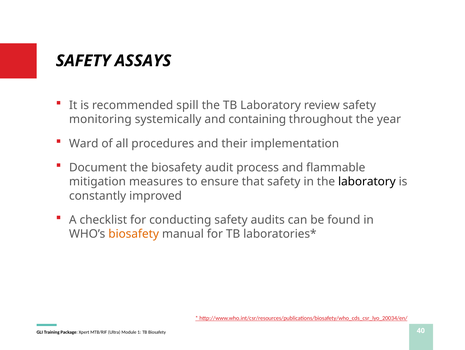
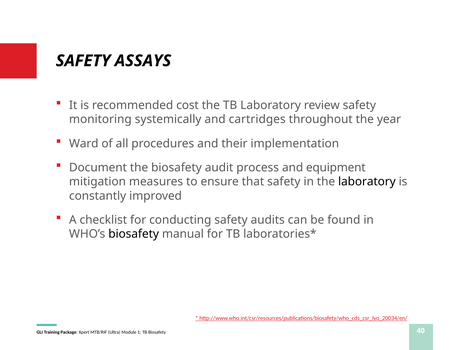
spill: spill -> cost
containing: containing -> cartridges
flammable: flammable -> equipment
biosafety at (134, 234) colour: orange -> black
